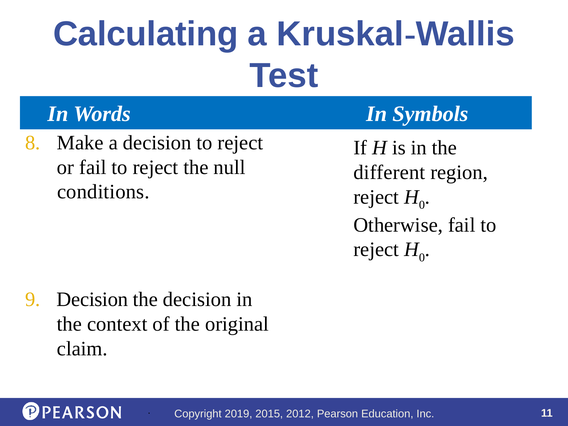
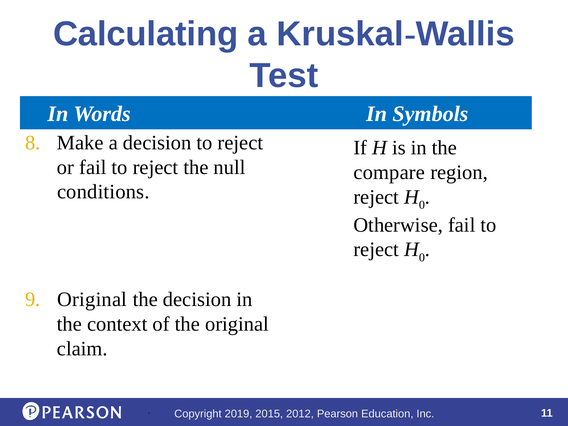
different: different -> compare
Decision at (92, 299): Decision -> Original
